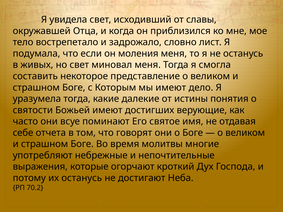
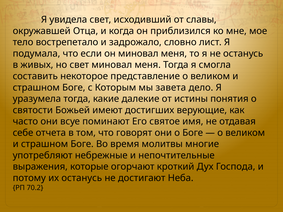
он моления: моления -> миновал
мы имеют: имеют -> завета
